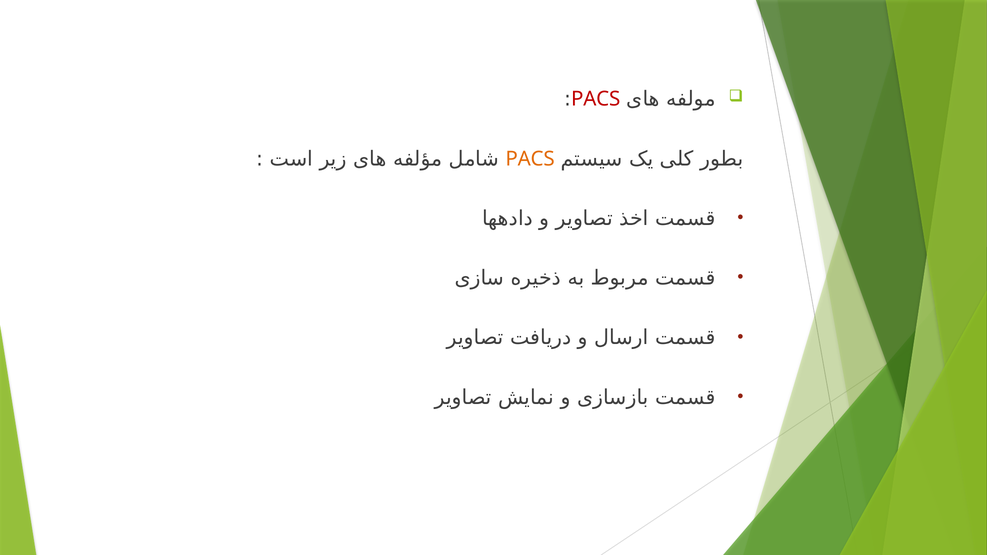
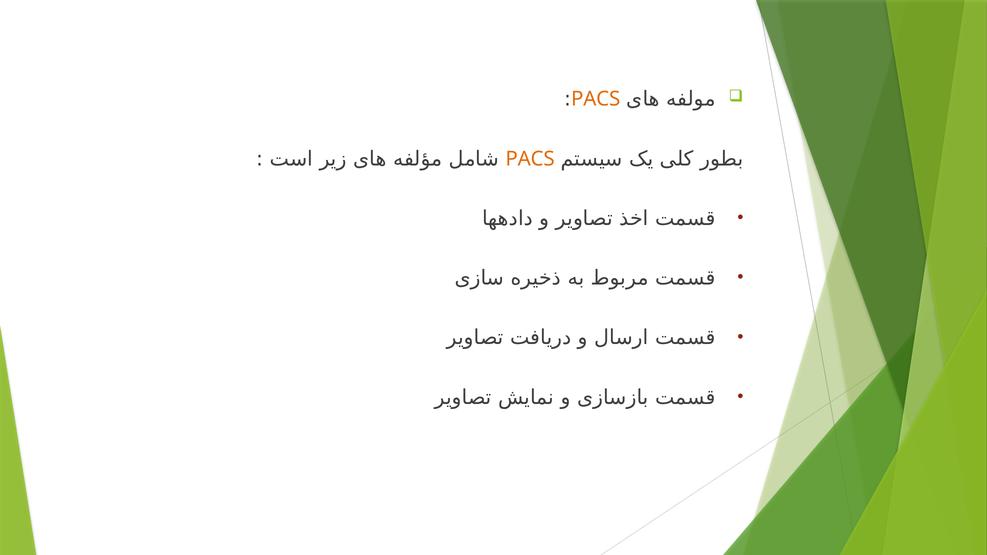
PACS at (596, 99) colour: red -> orange
